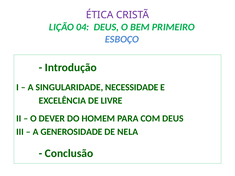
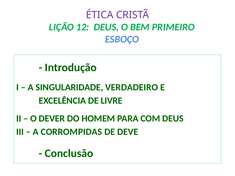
04: 04 -> 12
NECESSIDADE: NECESSIDADE -> VERDADEIRO
GENEROSIDADE: GENEROSIDADE -> CORROMPIDAS
NELA: NELA -> DEVE
